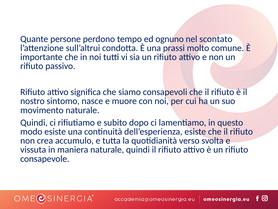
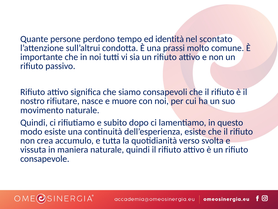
ognuno: ognuno -> identità
sintomo: sintomo -> rifiutare
